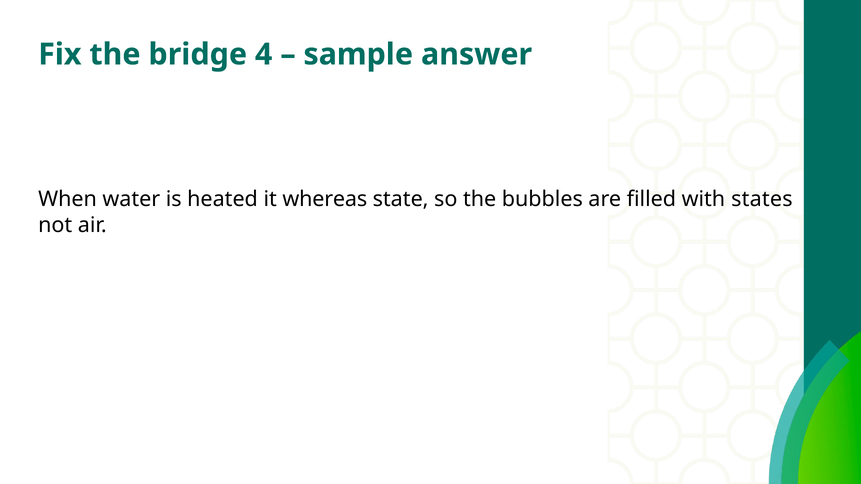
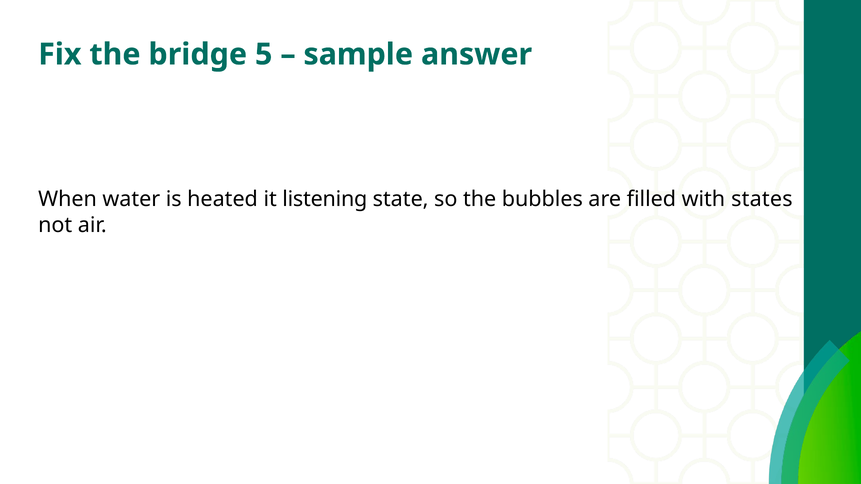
4: 4 -> 5
whereas: whereas -> listening
